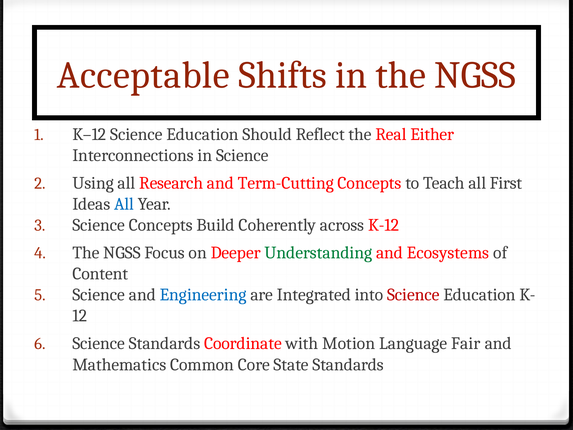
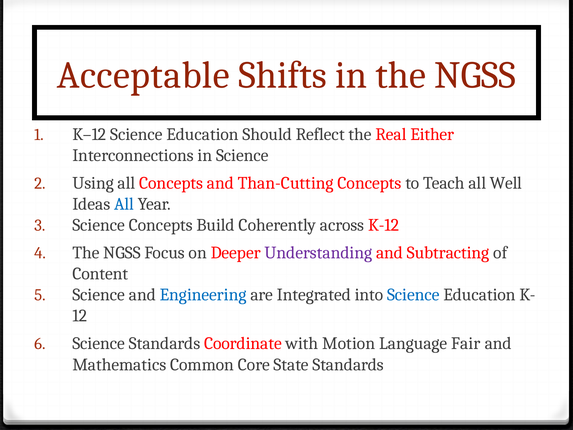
all Research: Research -> Concepts
Term-Cutting: Term-Cutting -> Than-Cutting
First: First -> Well
Understanding colour: green -> purple
Ecosystems: Ecosystems -> Subtracting
Science at (413, 295) colour: red -> blue
